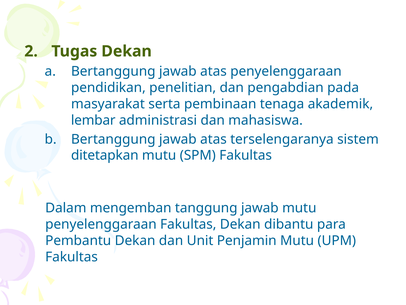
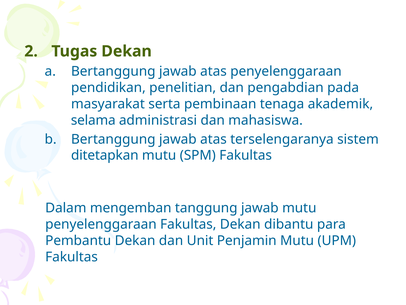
lembar: lembar -> selama
